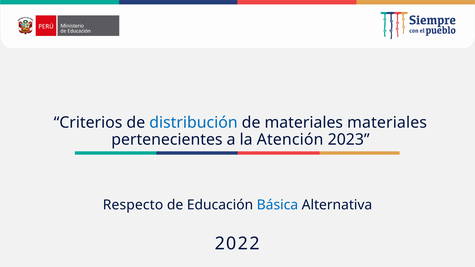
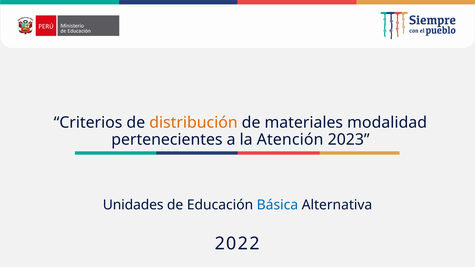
distribución colour: blue -> orange
materiales materiales: materiales -> modalidad
Respecto: Respecto -> Unidades
